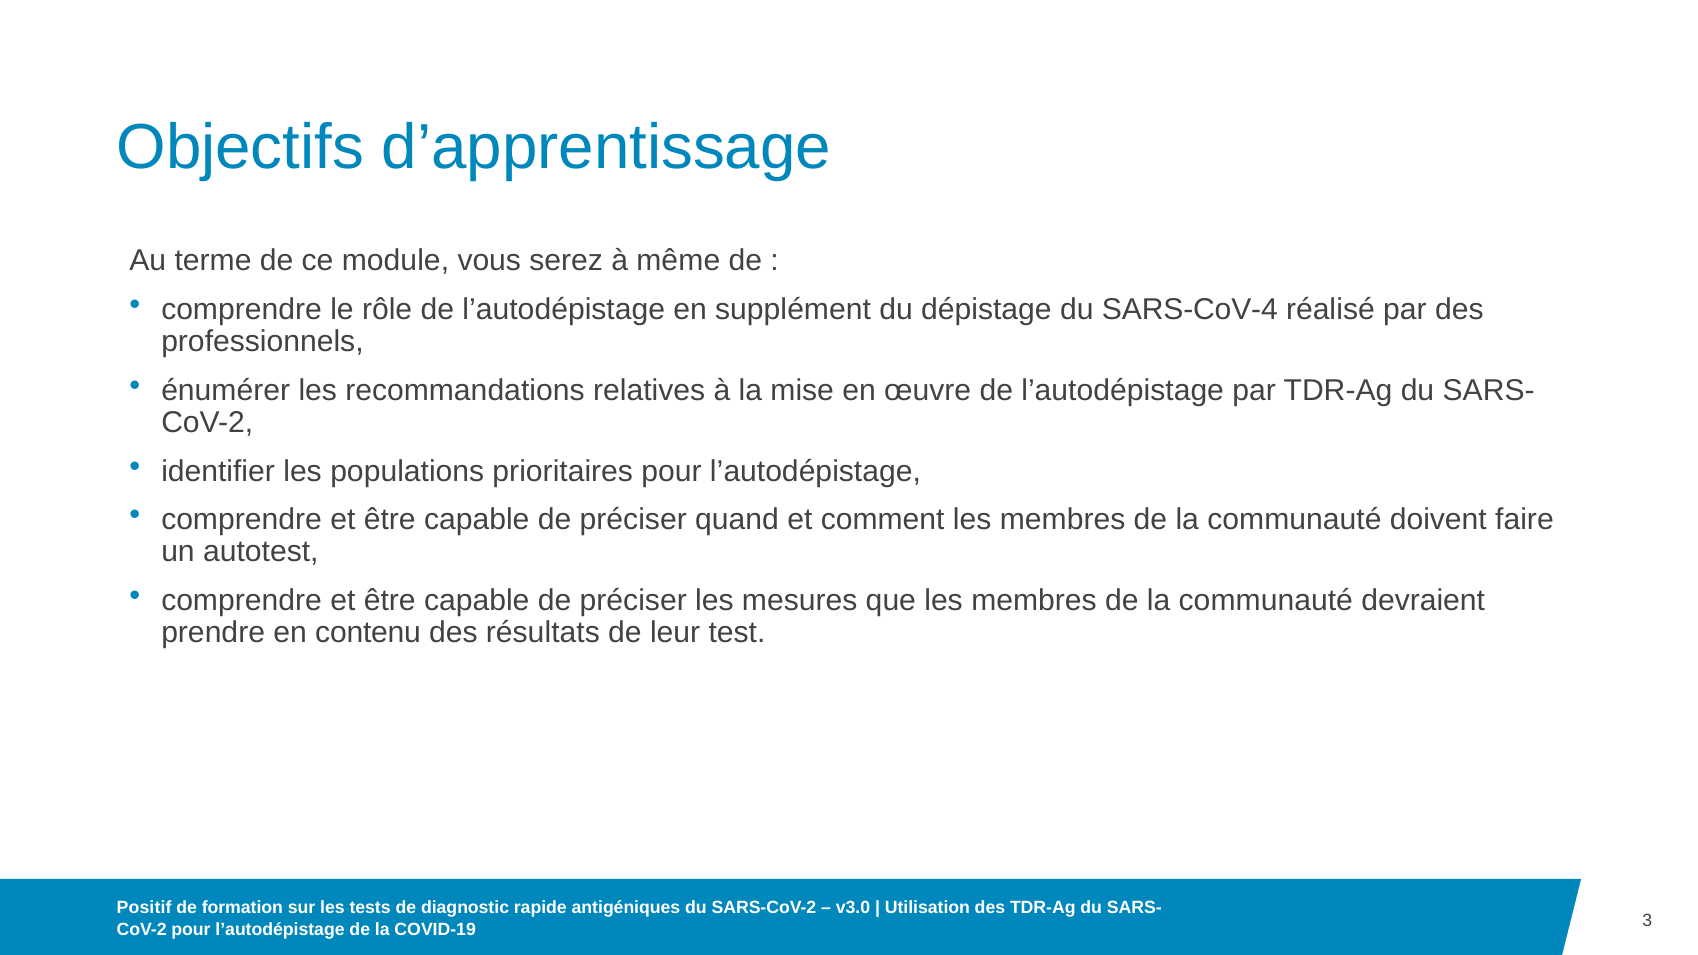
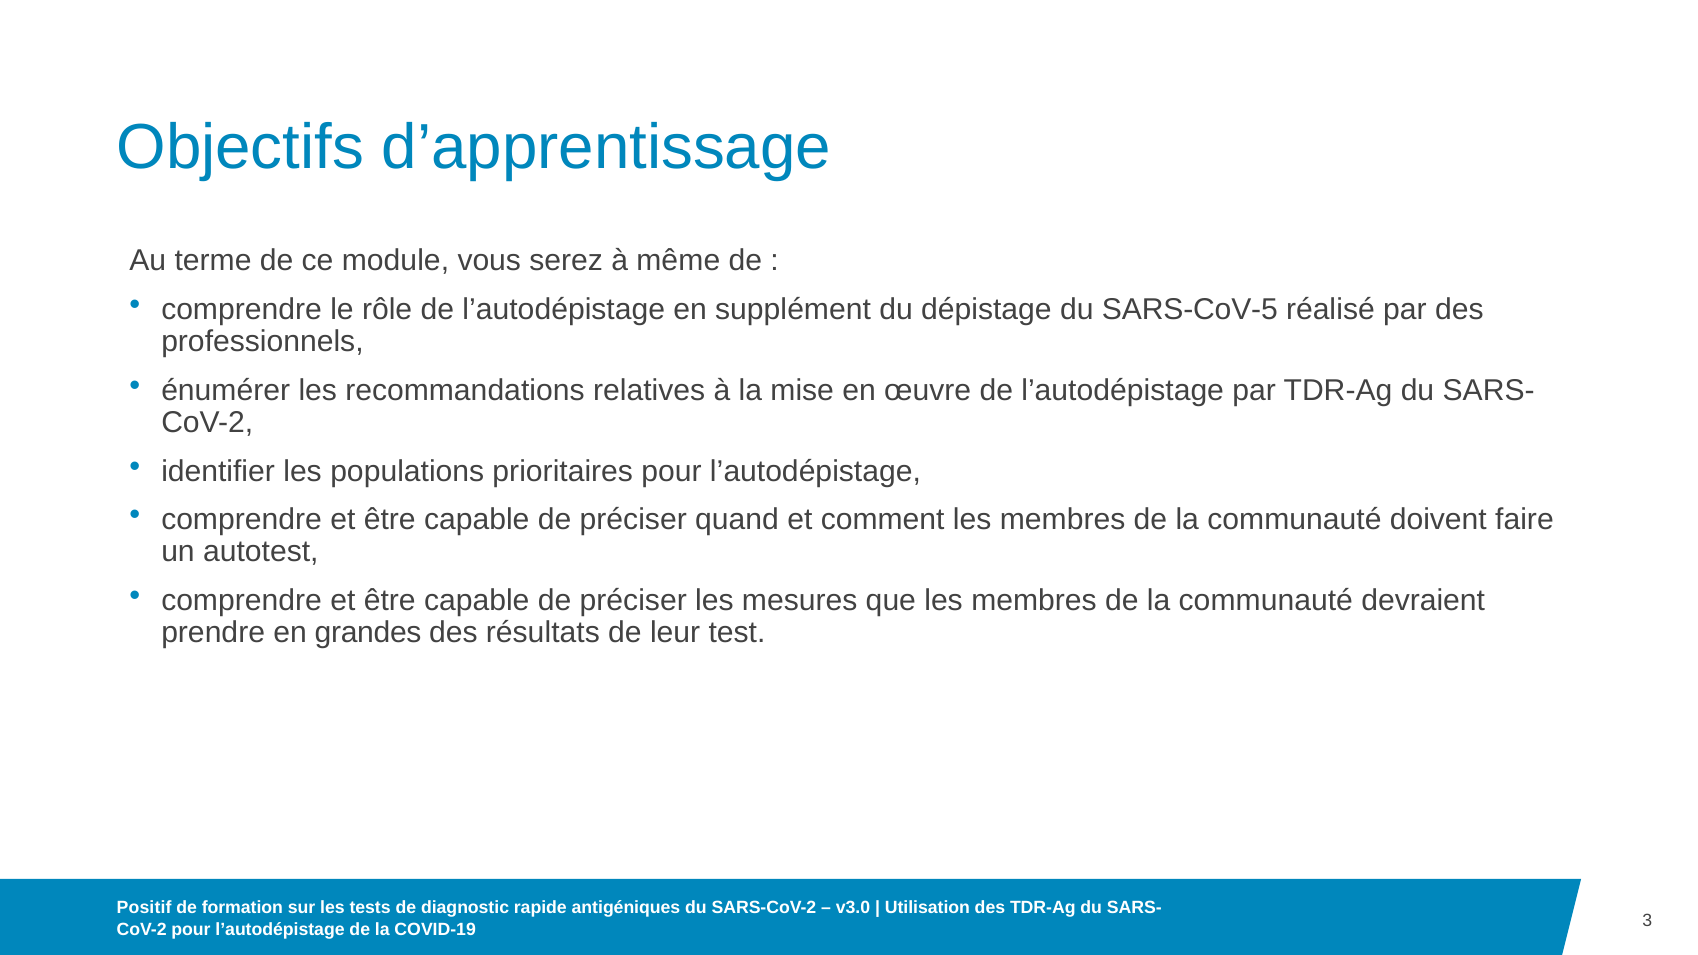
SARS-CoV-4: SARS-CoV-4 -> SARS-CoV-5
contenu: contenu -> grandes
